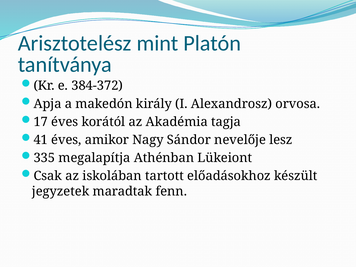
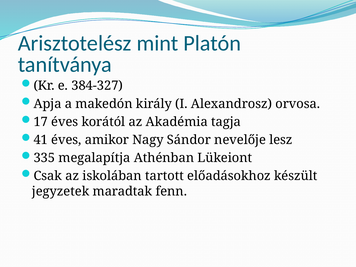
384-372: 384-372 -> 384-327
